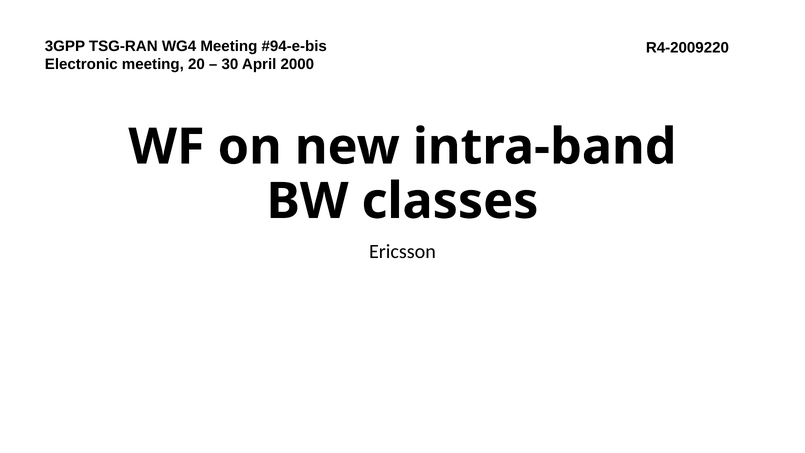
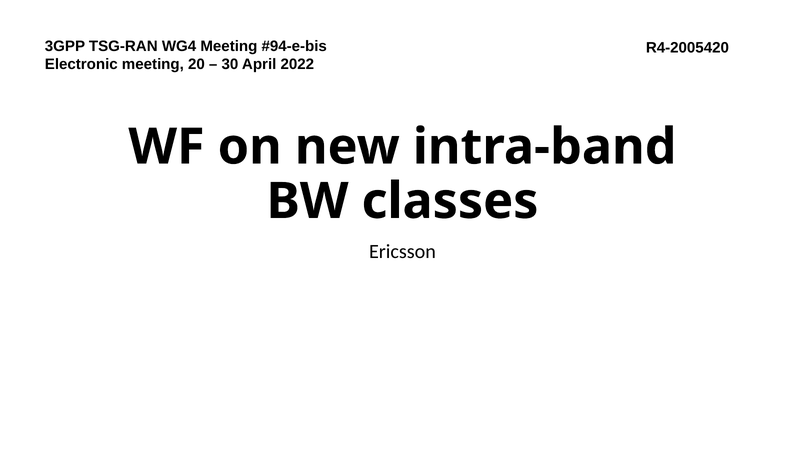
R4-2009220: R4-2009220 -> R4-2005420
2000: 2000 -> 2022
